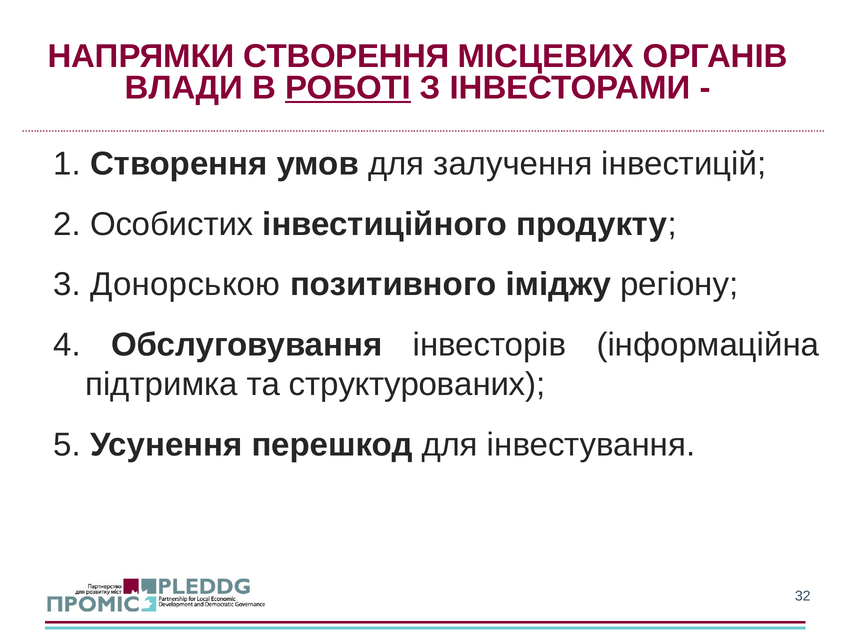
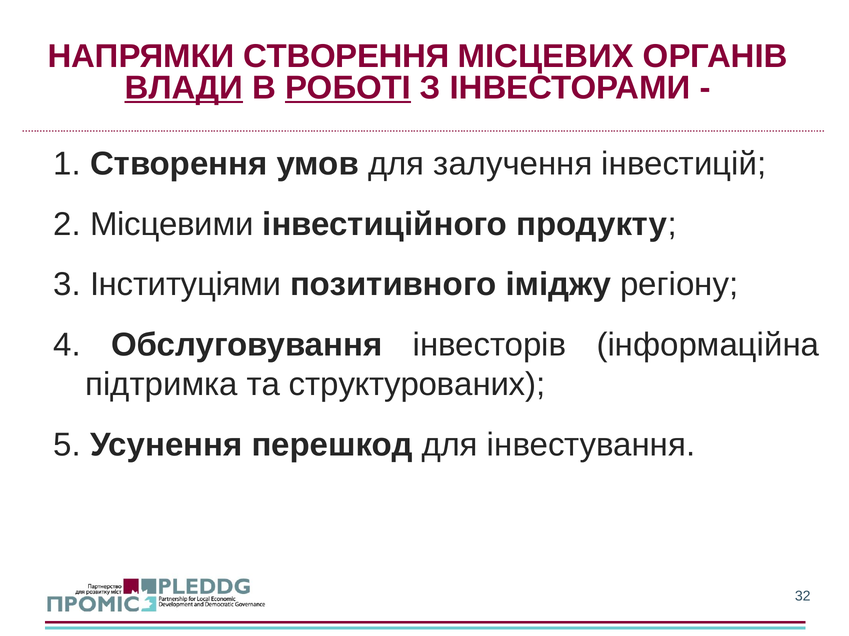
ВЛАДИ underline: none -> present
Особистих: Особистих -> Місцевими
Донорською: Донорською -> Інституціями
